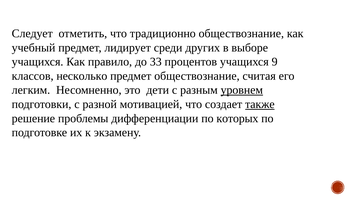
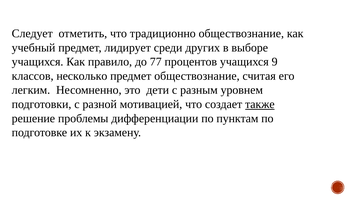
33: 33 -> 77
уровнем underline: present -> none
которых: которых -> пунктам
